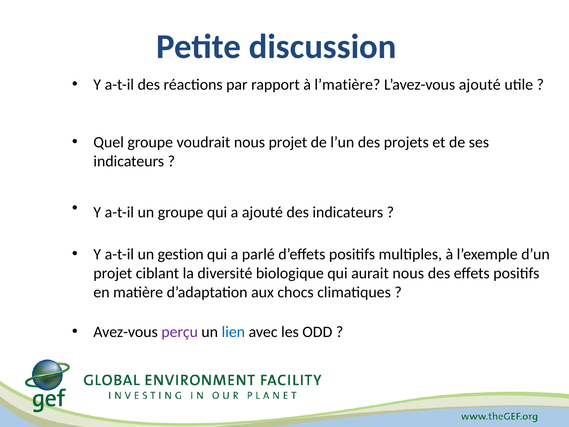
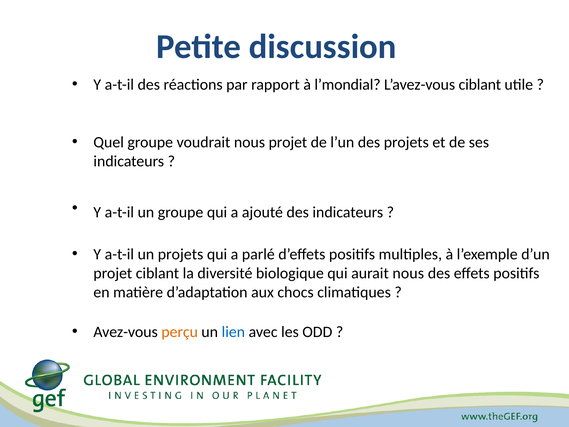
l’matière: l’matière -> l’mondial
L’avez-vous ajouté: ajouté -> ciblant
un gestion: gestion -> projets
perçu colour: purple -> orange
